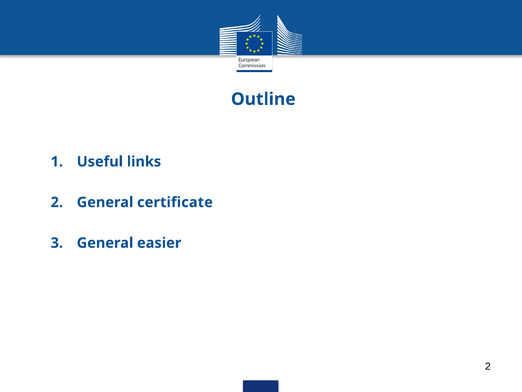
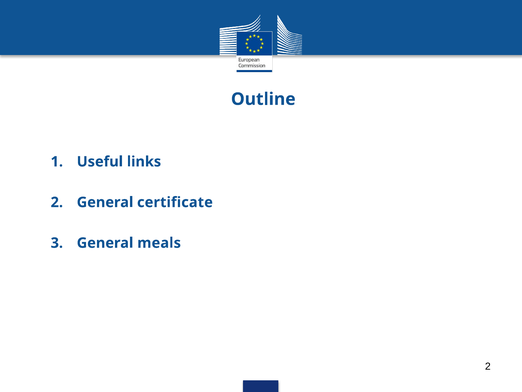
easier: easier -> meals
